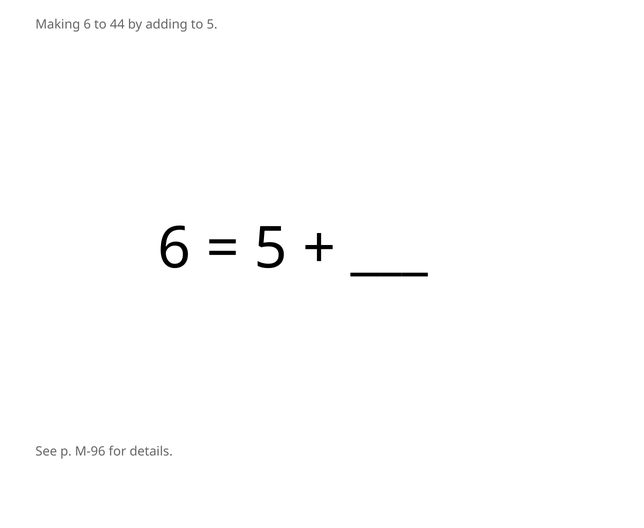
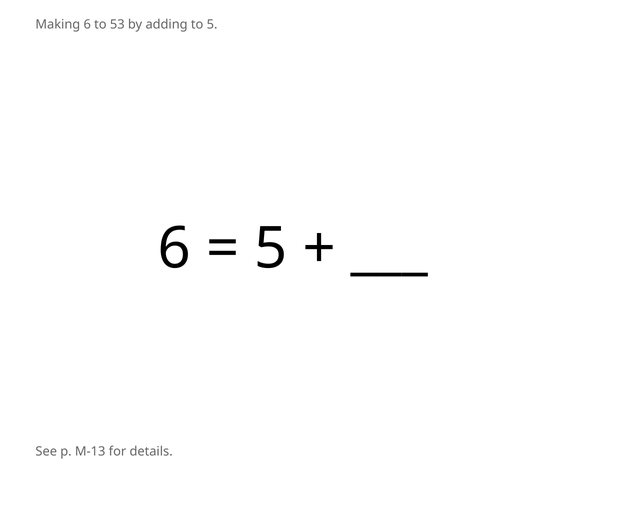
44: 44 -> 53
M-96: M-96 -> M-13
